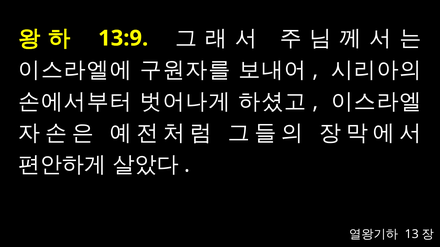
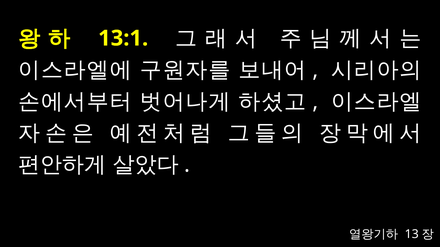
13:9: 13:9 -> 13:1
